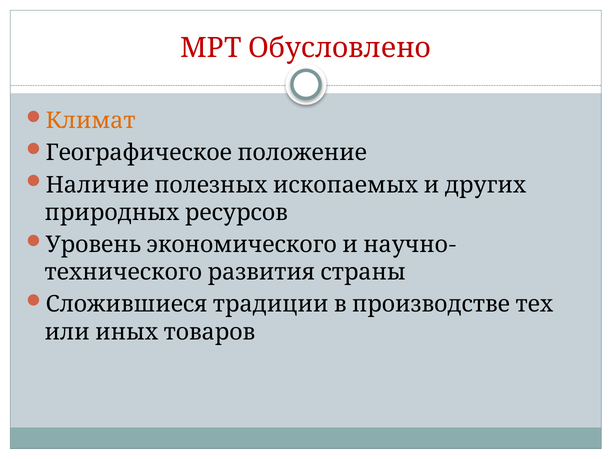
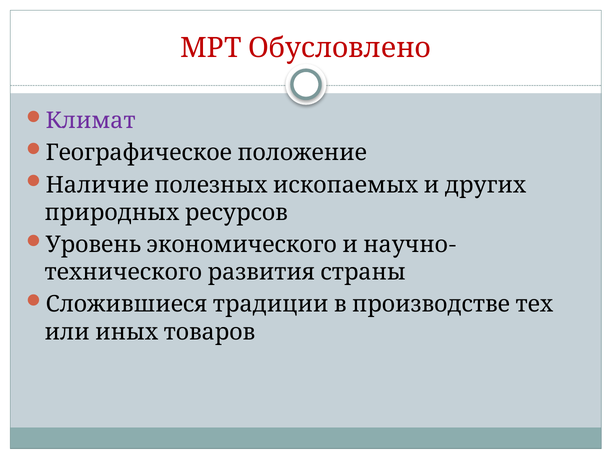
Климат colour: orange -> purple
